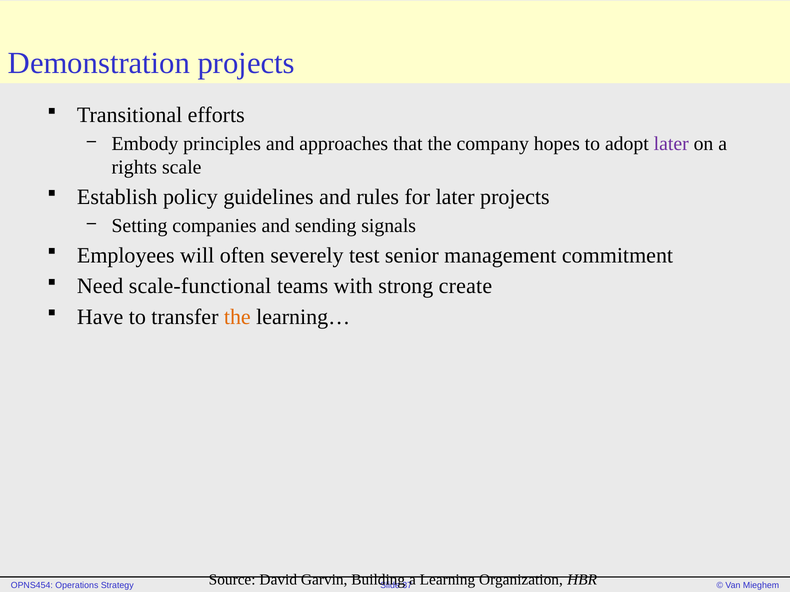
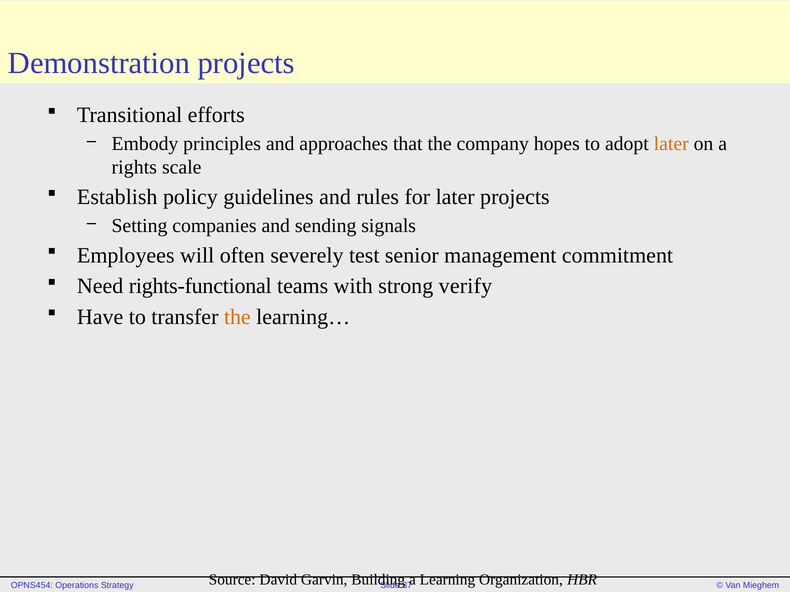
later at (671, 144) colour: purple -> orange
scale-functional: scale-functional -> rights-functional
create: create -> verify
